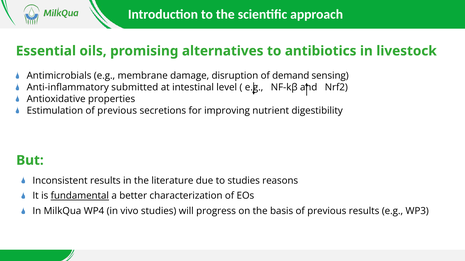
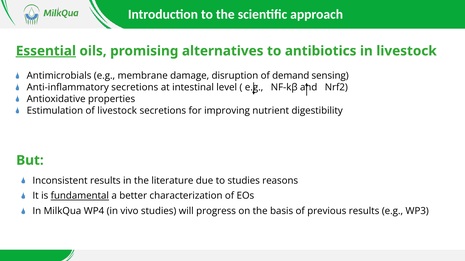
Essential underline: none -> present
Anti-inflammatory submitted: submitted -> secretions
Estimulation of previous: previous -> livestock
